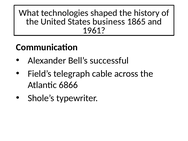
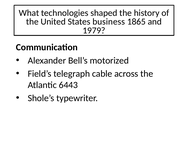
1961: 1961 -> 1979
successful: successful -> motorized
6866: 6866 -> 6443
